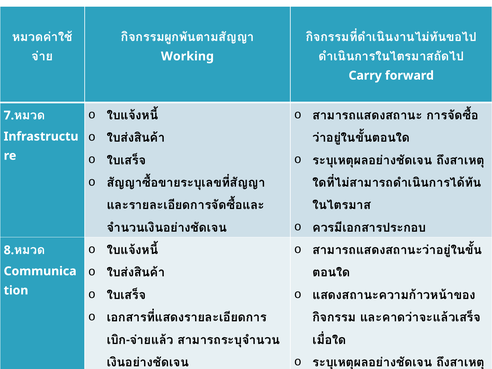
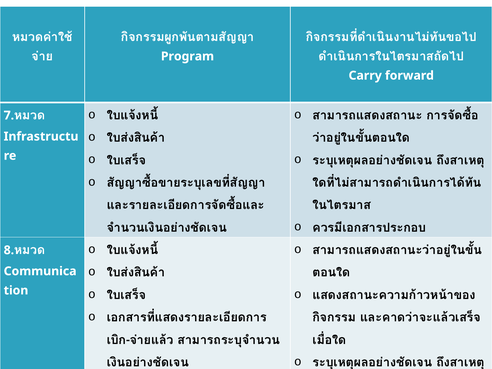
Working: Working -> Program
